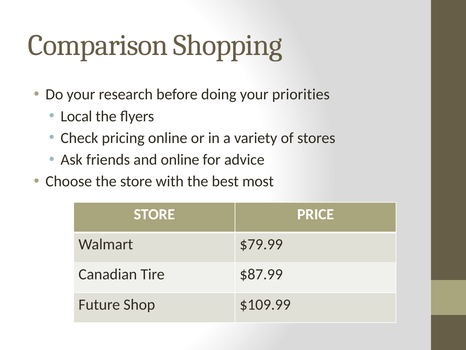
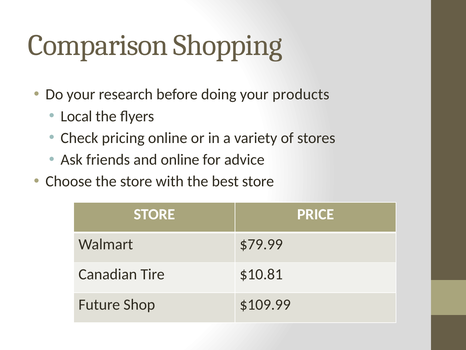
priorities: priorities -> products
best most: most -> store
$87.99: $87.99 -> $10.81
